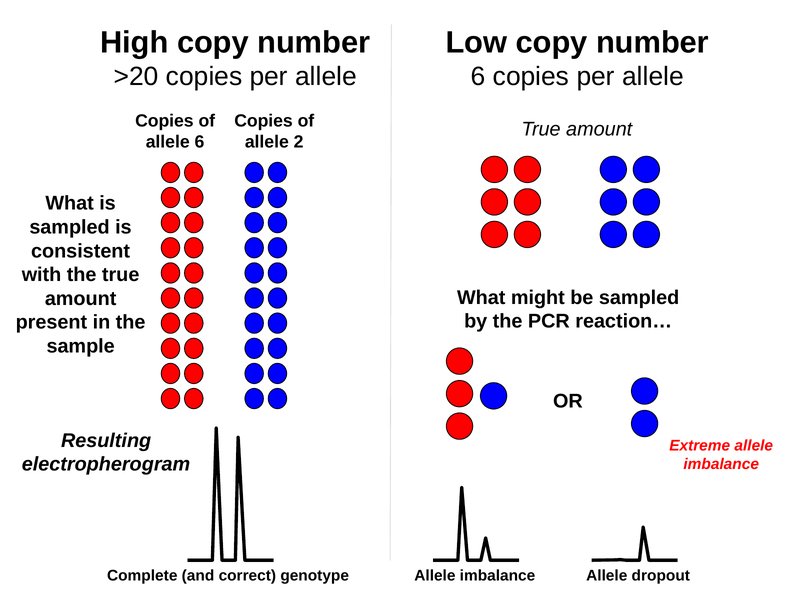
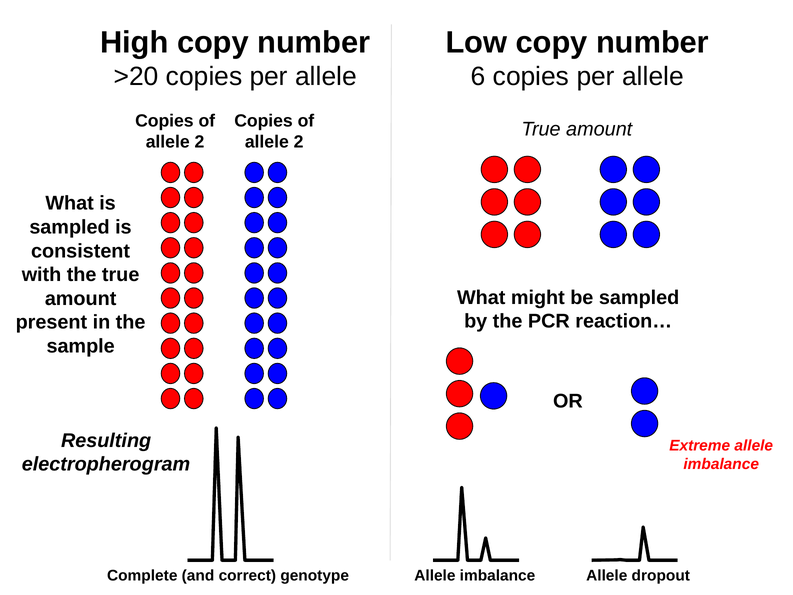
6 at (199, 142): 6 -> 2
